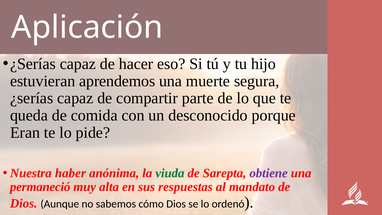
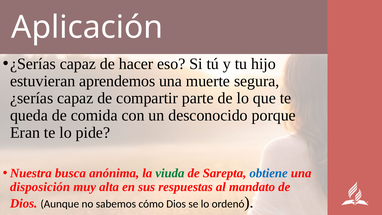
haber: haber -> busca
obtiene colour: purple -> blue
permaneció: permaneció -> disposición
